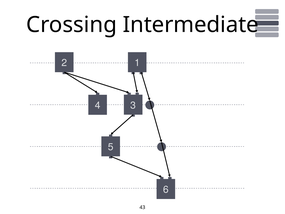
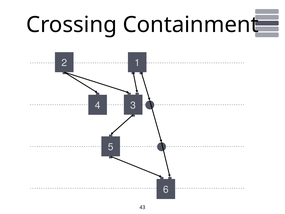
Intermediate: Intermediate -> Containment
